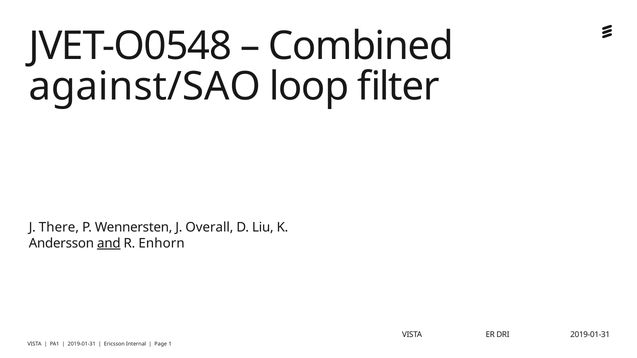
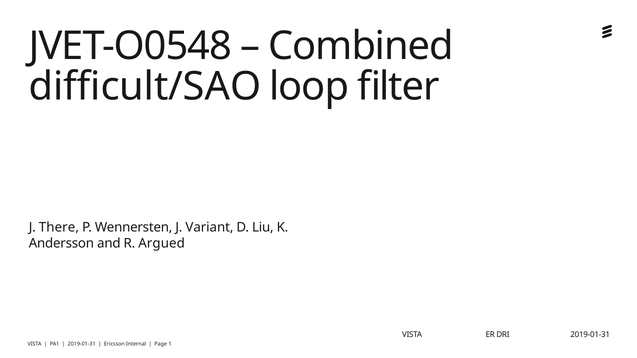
against/SAO: against/SAO -> difficult/SAO
Overall: Overall -> Variant
and underline: present -> none
Enhorn: Enhorn -> Argued
